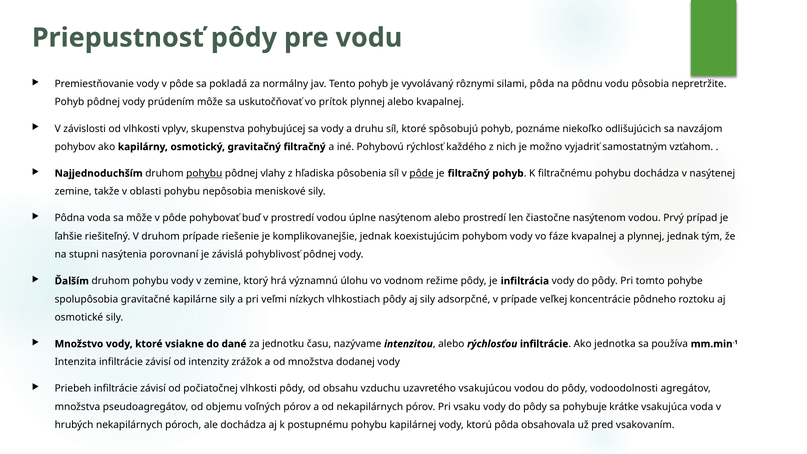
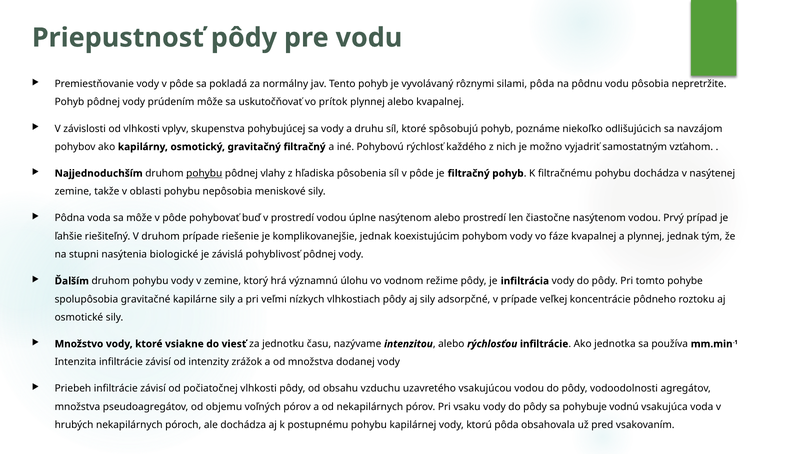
pôde at (422, 173) underline: present -> none
porovnaní: porovnaní -> biologické
dané: dané -> viesť
krátke: krátke -> vodnú
